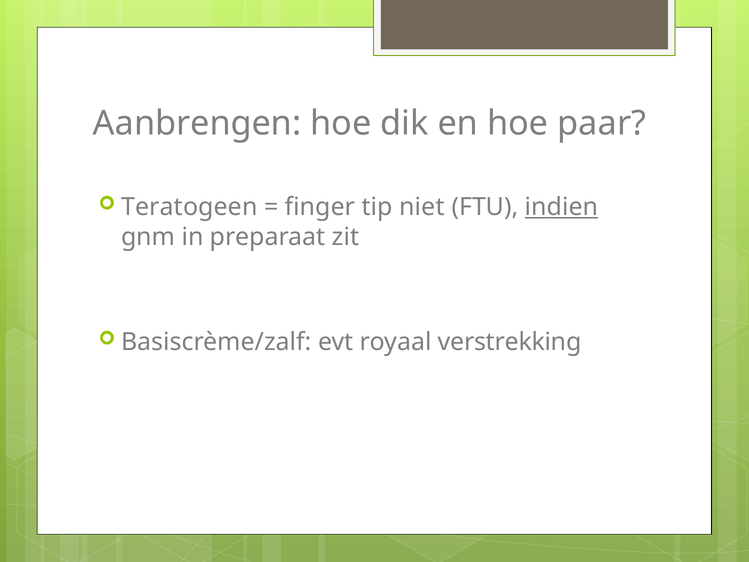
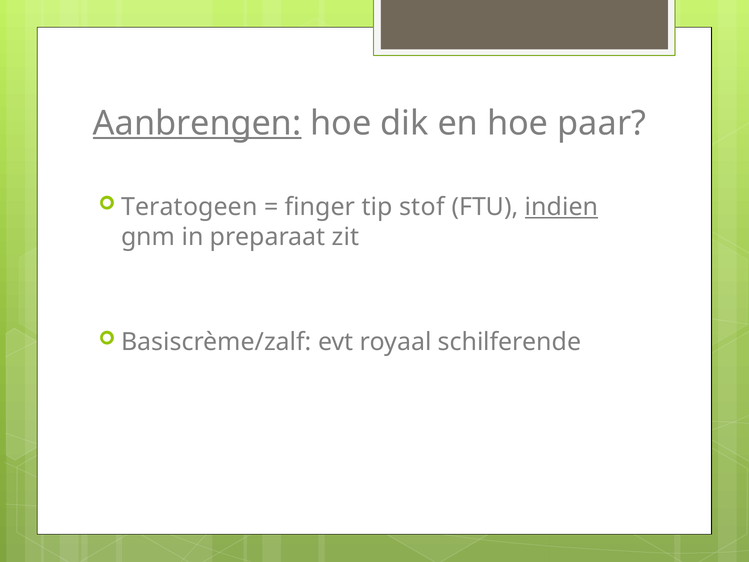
Aanbrengen underline: none -> present
niet: niet -> stof
verstrekking: verstrekking -> schilferende
